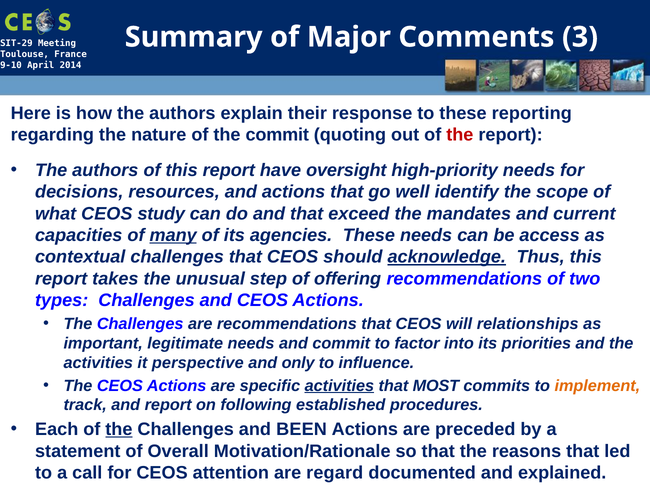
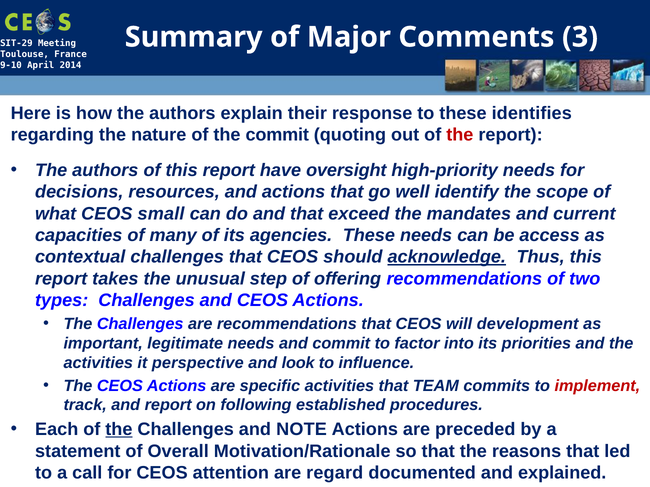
reporting: reporting -> identifies
study: study -> small
many underline: present -> none
relationships: relationships -> development
only: only -> look
activities at (339, 386) underline: present -> none
MOST: MOST -> TEAM
implement colour: orange -> red
BEEN: BEEN -> NOTE
